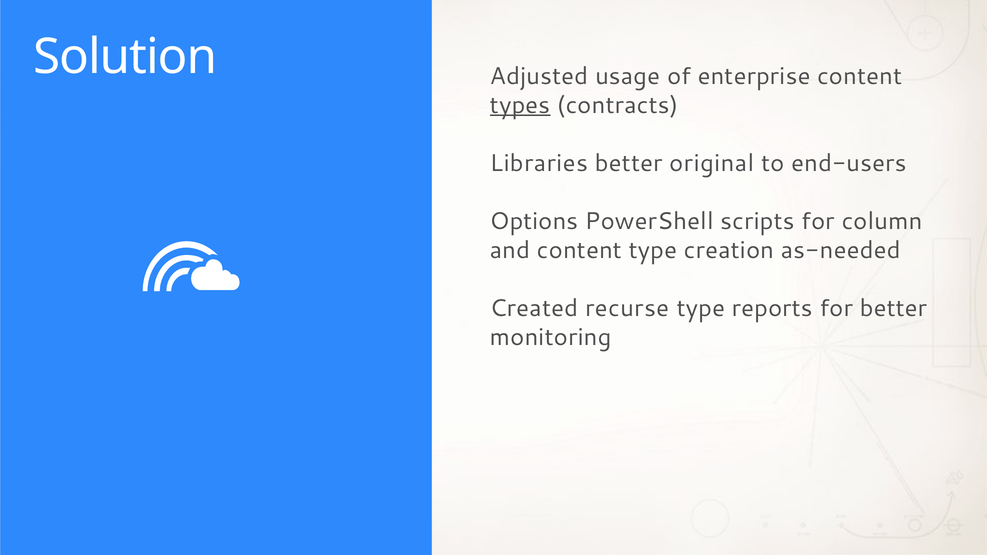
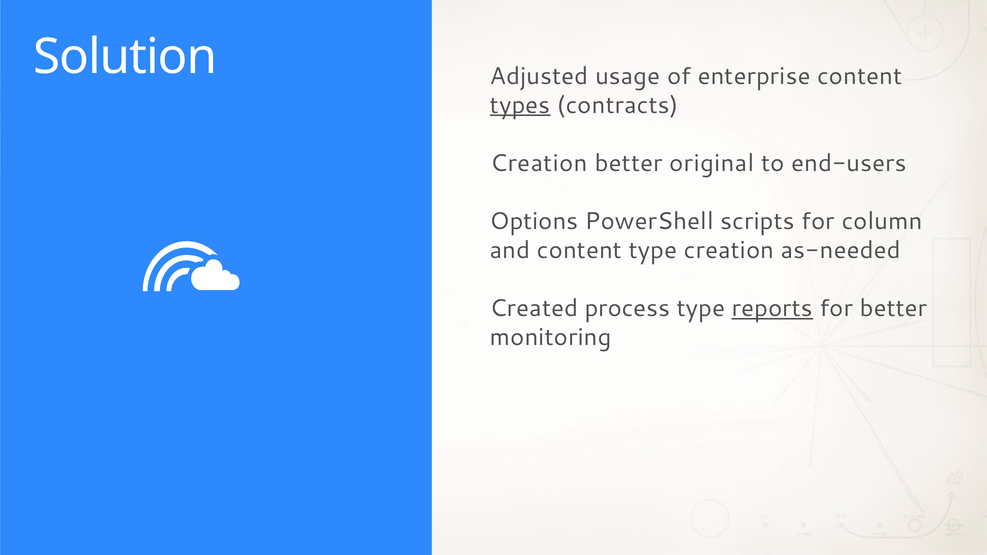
Libraries at (539, 163): Libraries -> Creation
recurse: recurse -> process
reports underline: none -> present
